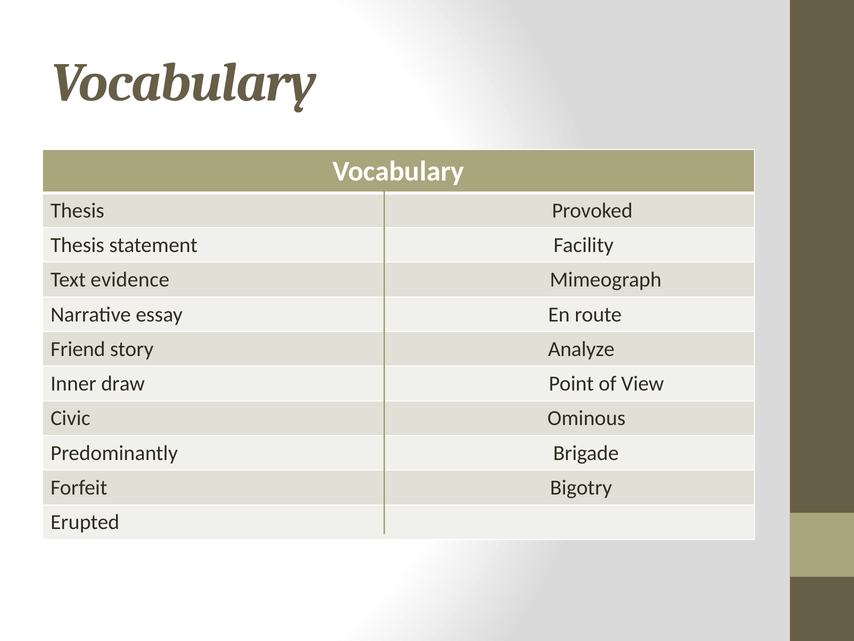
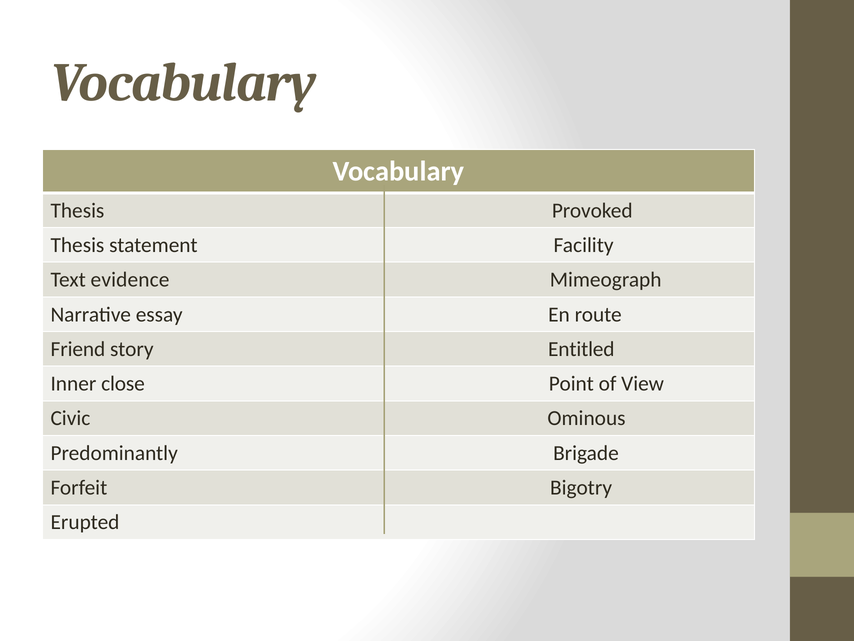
Analyze: Analyze -> Entitled
draw: draw -> close
